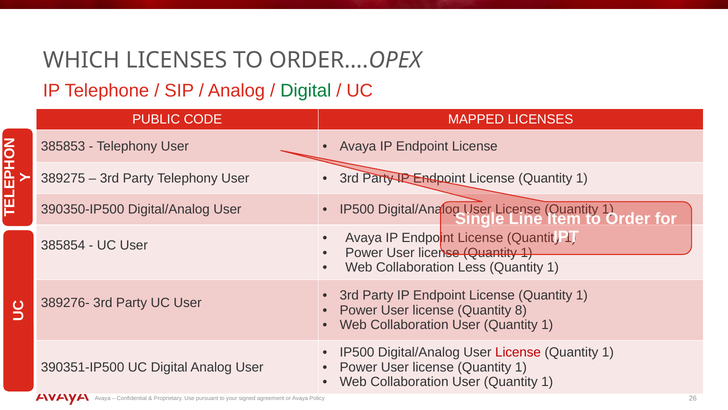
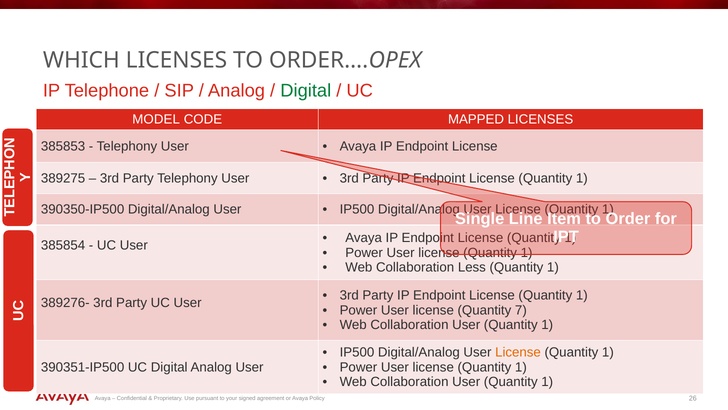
PUBLIC: PUBLIC -> MODEL
8: 8 -> 7
License at (518, 352) colour: red -> orange
